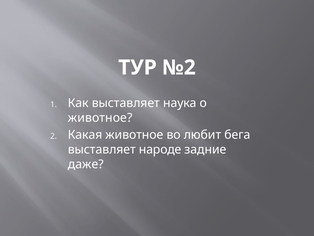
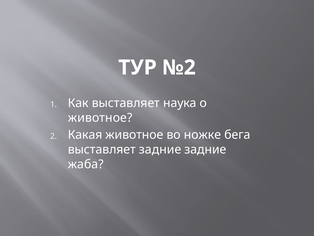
любит: любит -> ножке
выставляет народе: народе -> задние
даже: даже -> жаба
